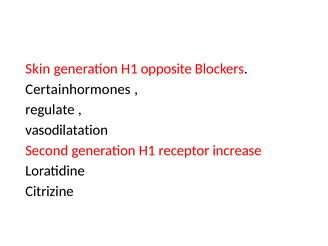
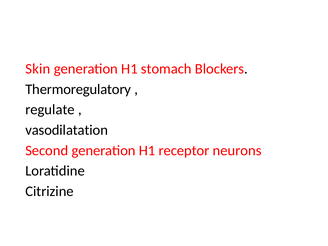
opposite: opposite -> stomach
Certainhormones: Certainhormones -> Thermoregulatory
increase: increase -> neurons
